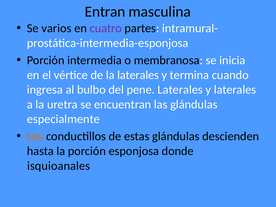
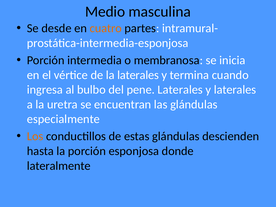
Entran: Entran -> Medio
varios: varios -> desde
cuatro colour: purple -> orange
isquioanales: isquioanales -> lateralmente
